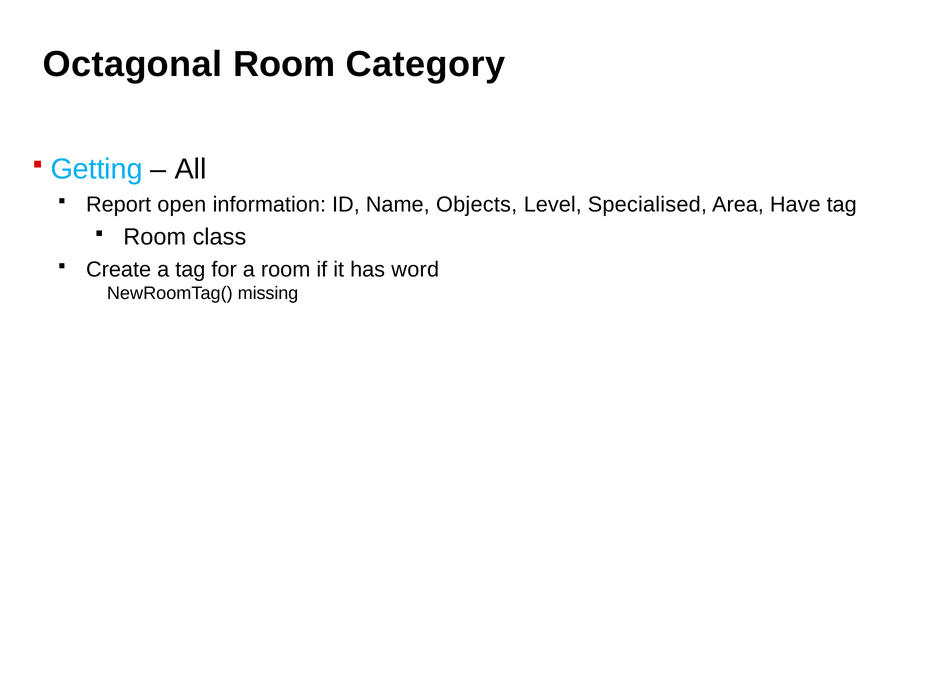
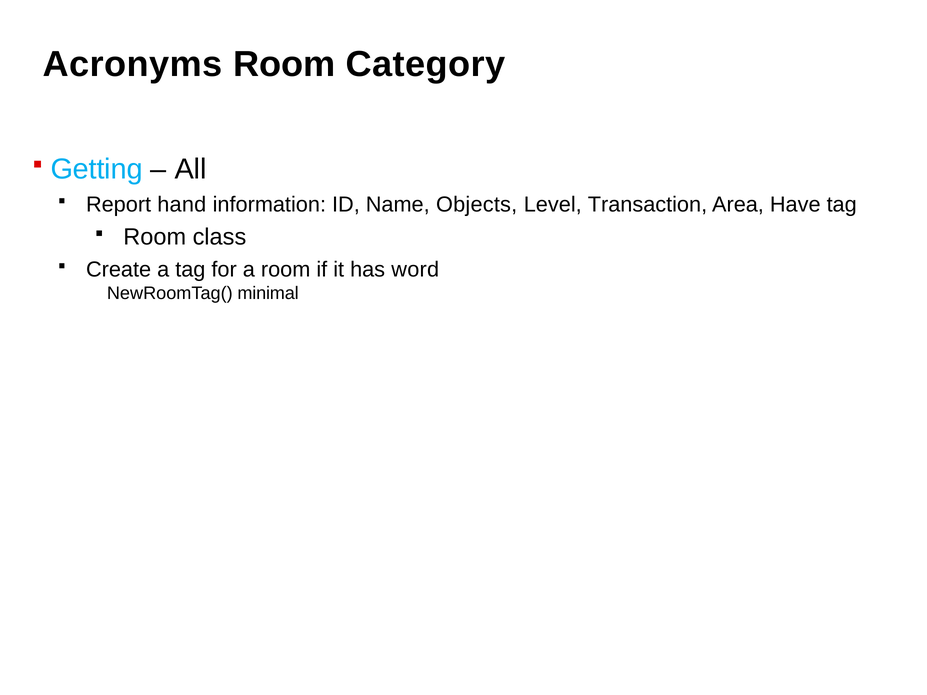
Octagonal: Octagonal -> Acronyms
open: open -> hand
Specialised: Specialised -> Transaction
missing: missing -> minimal
